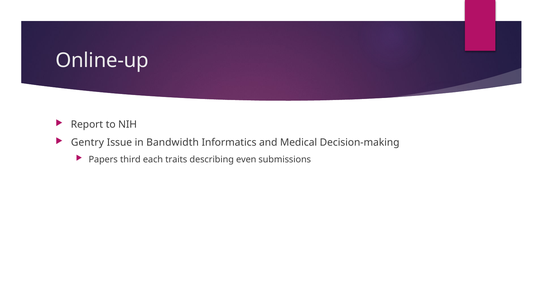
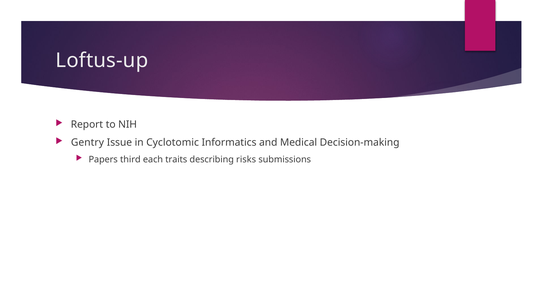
Online-up: Online-up -> Loftus-up
Bandwidth: Bandwidth -> Cyclotomic
even: even -> risks
